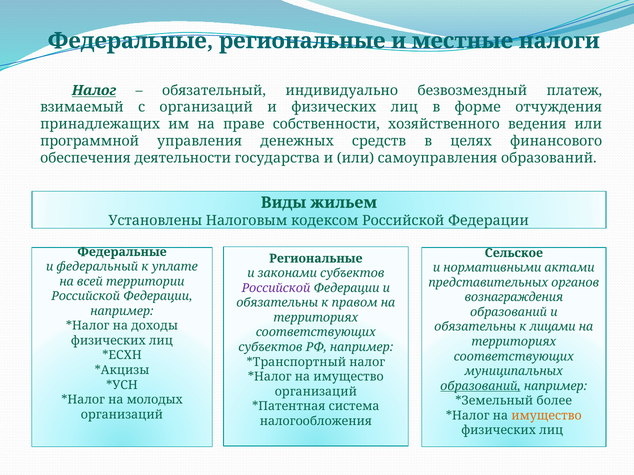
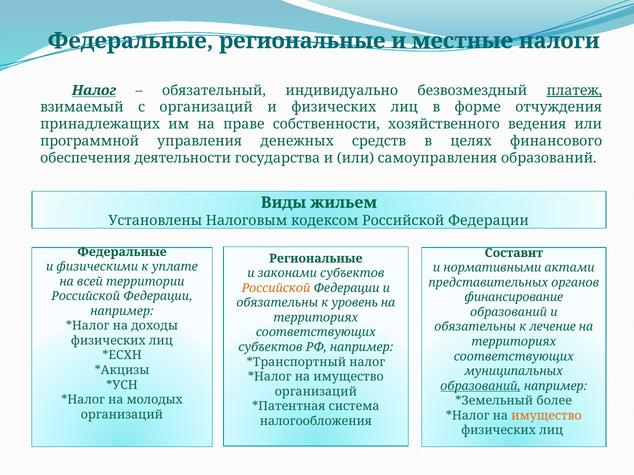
платеж underline: none -> present
Сельское: Сельское -> Составит
федеральный: федеральный -> физическими
Российской at (276, 288) colour: purple -> orange
вознаграждения: вознаграждения -> финансирование
правом: правом -> уровень
лицами: лицами -> лечение
